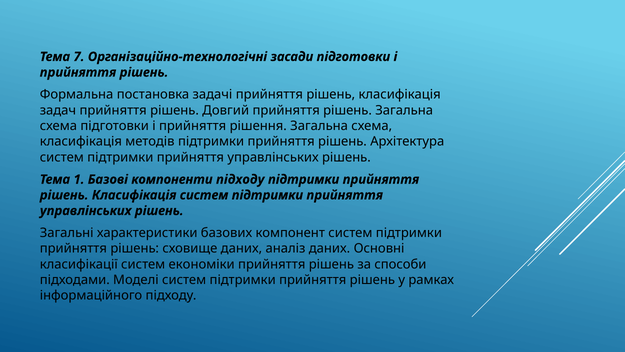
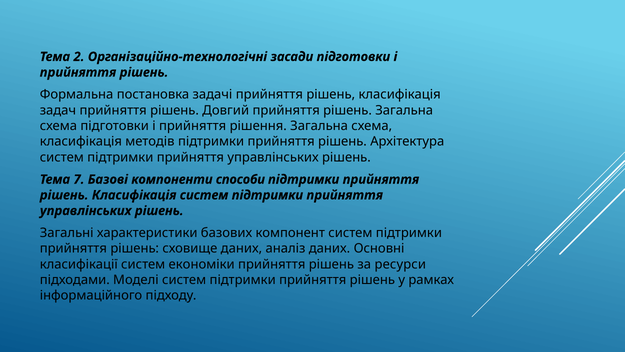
7: 7 -> 2
1: 1 -> 7
компоненти підходу: підходу -> способи
способи: способи -> ресурси
